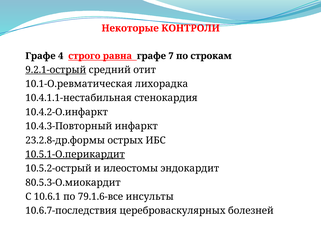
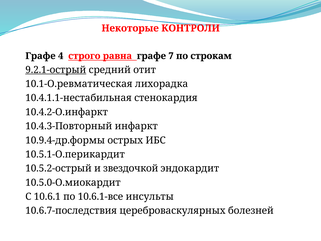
23.2.8-др.формы: 23.2.8-др.формы -> 10.9.4-др.формы
10.5.1-О.перикардит underline: present -> none
илеостомы: илеостомы -> звездочкой
80.5.3-О.миокардит: 80.5.3-О.миокардит -> 10.5.0-О.миокардит
79.1.6-все: 79.1.6-все -> 10.6.1-все
